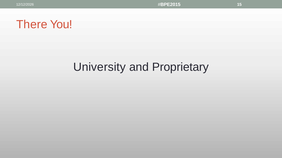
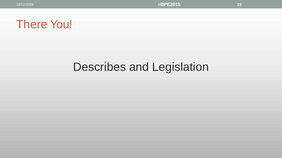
University: University -> Describes
Proprietary: Proprietary -> Legislation
